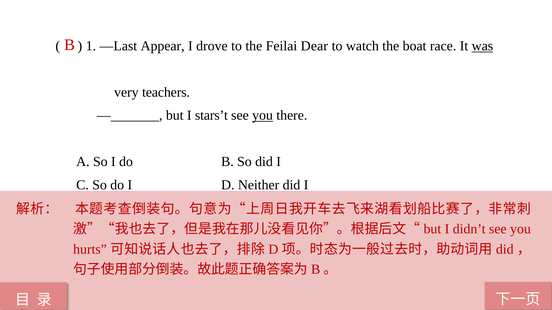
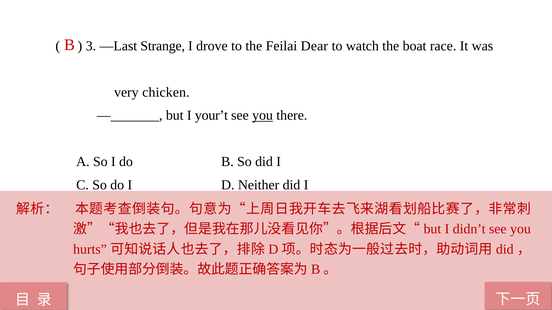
1: 1 -> 3
Appear: Appear -> Strange
was underline: present -> none
teachers: teachers -> chicken
stars’t: stars’t -> your’t
